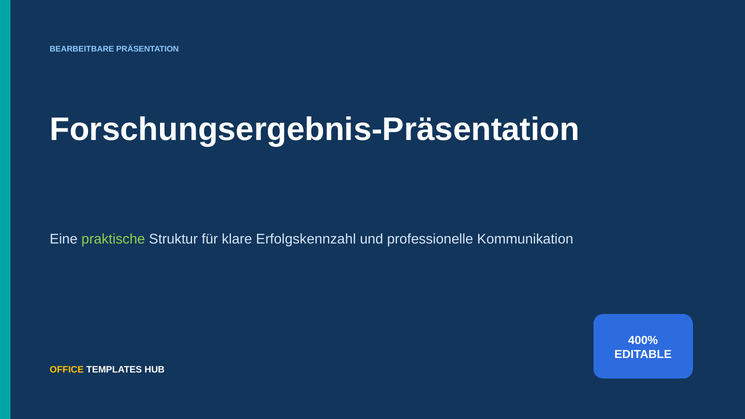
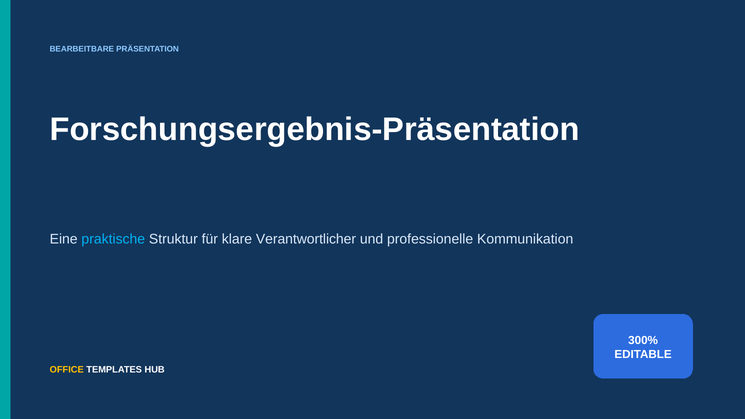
praktische colour: light green -> light blue
Erfolgskennzahl: Erfolgskennzahl -> Verantwortlicher
400%: 400% -> 300%
